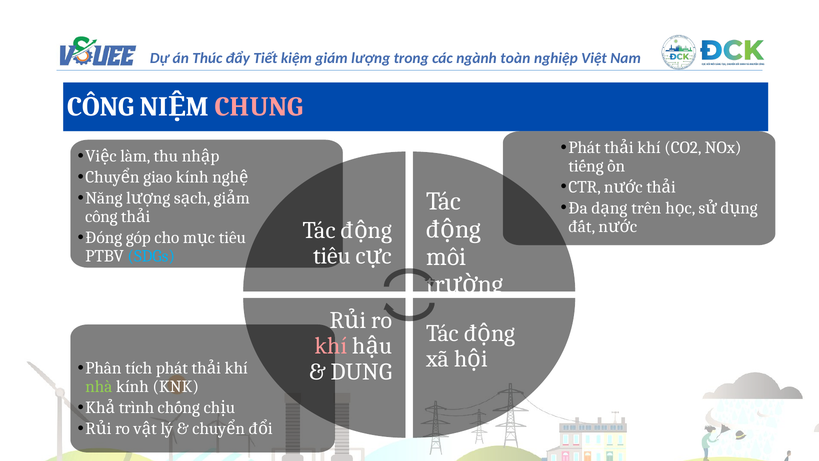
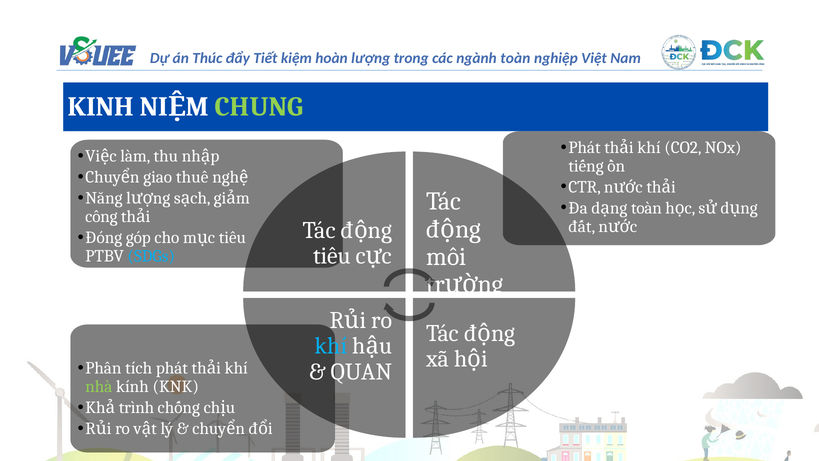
giám: giám -> hoàn
CÔNG at (101, 107): CÔNG -> KINH
CHUNG colour: pink -> light green
giao kính: kính -> thuê
trên at (646, 208): trên -> toàn
khí at (331, 346) colour: pink -> light blue
DUNG: DUNG -> QUAN
